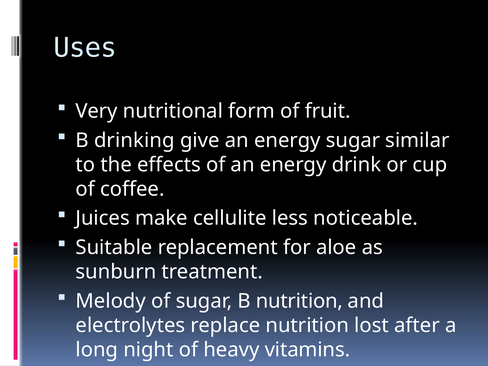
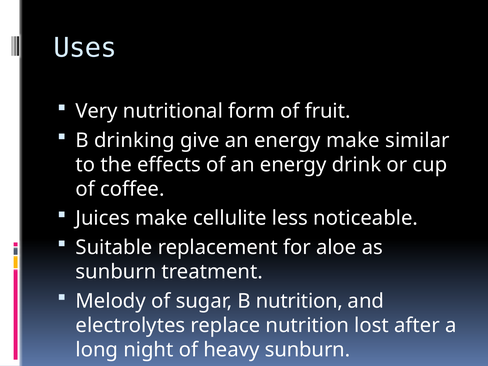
energy sugar: sugar -> make
heavy vitamins: vitamins -> sunburn
